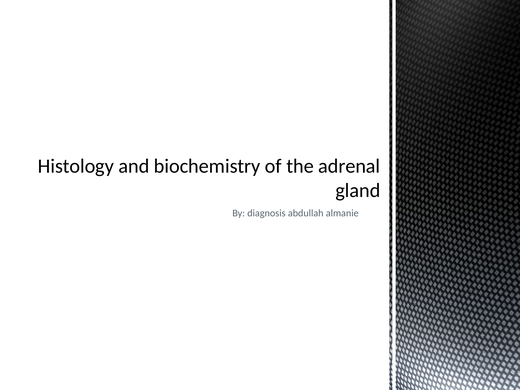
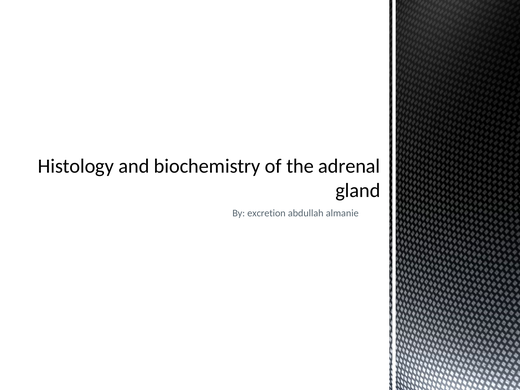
diagnosis: diagnosis -> excretion
